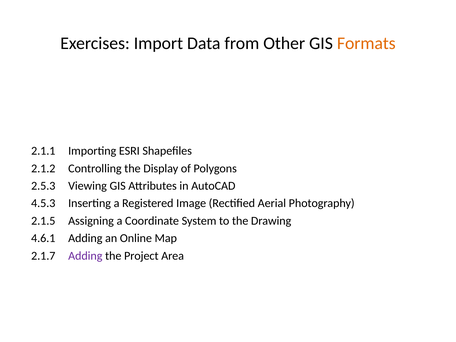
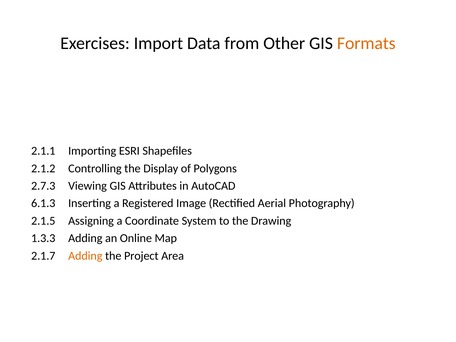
2.5.3: 2.5.3 -> 2.7.3
4.5.3: 4.5.3 -> 6.1.3
4.6.1: 4.6.1 -> 1.3.3
Adding at (85, 256) colour: purple -> orange
